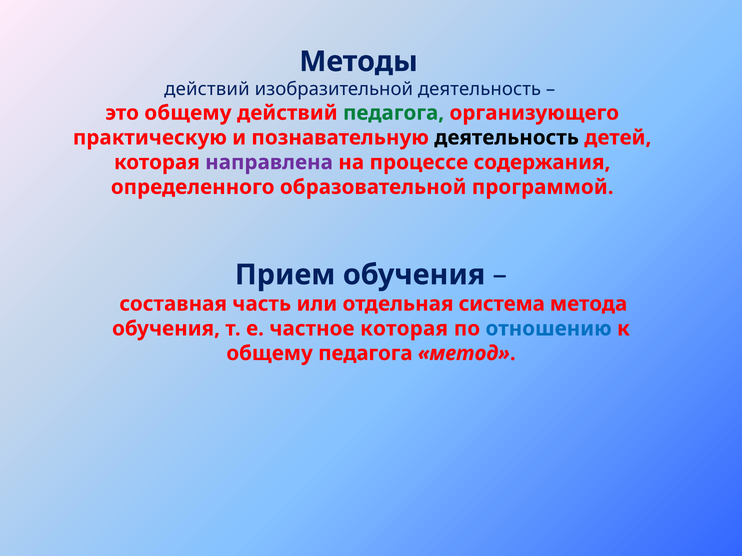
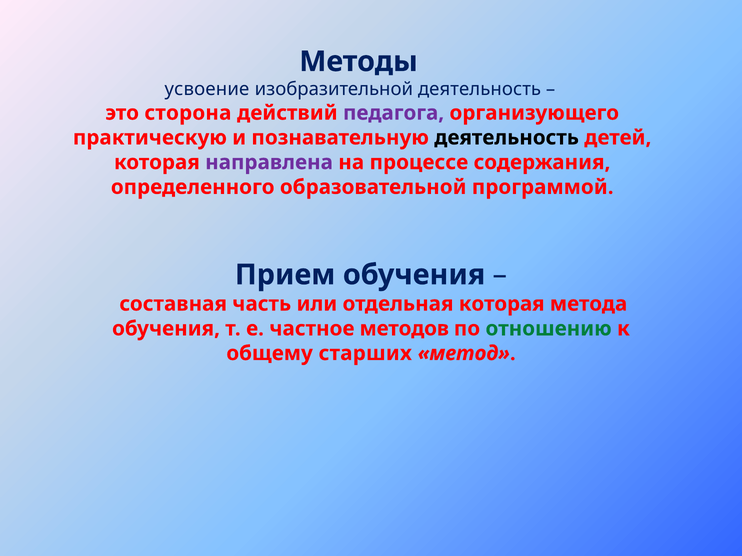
действий at (207, 89): действий -> усвоение
это общему: общему -> сторона
педагога at (394, 113) colour: green -> purple
отдельная система: система -> которая
частное которая: которая -> методов
отношению colour: blue -> green
общему педагога: педагога -> старших
